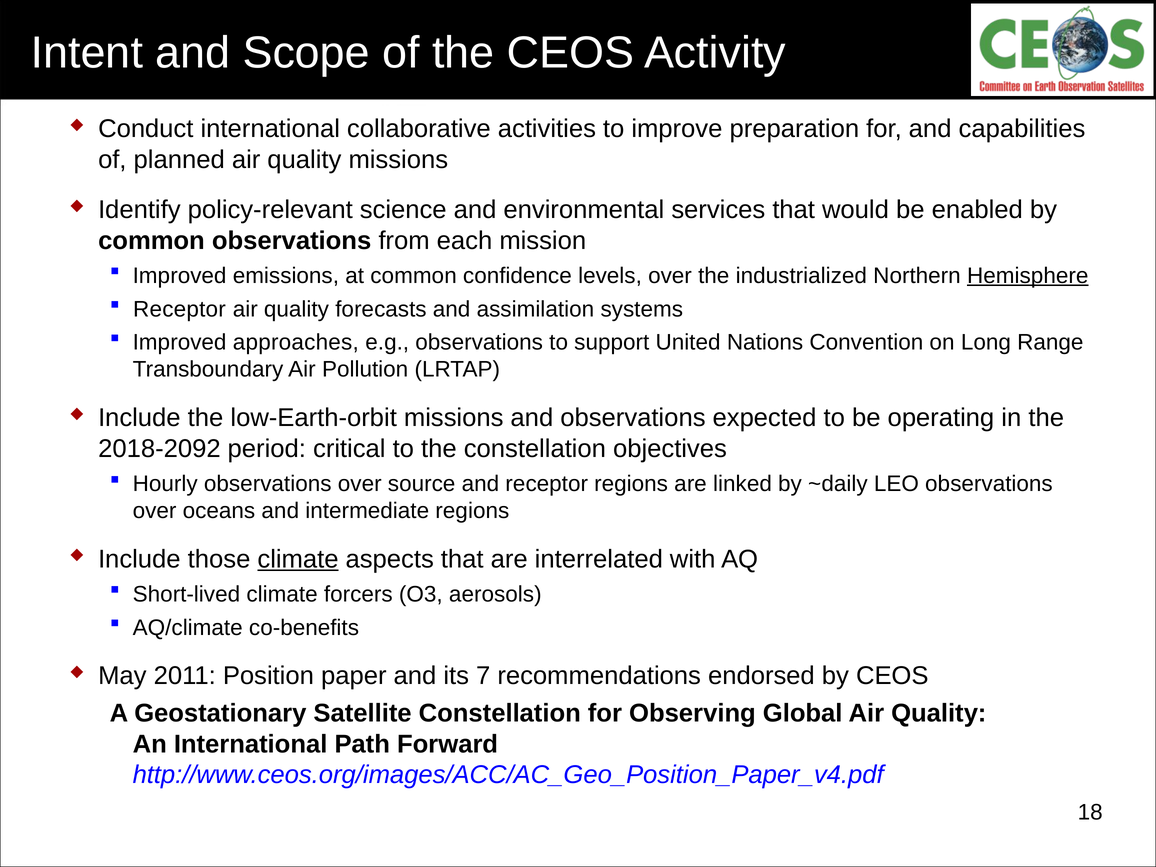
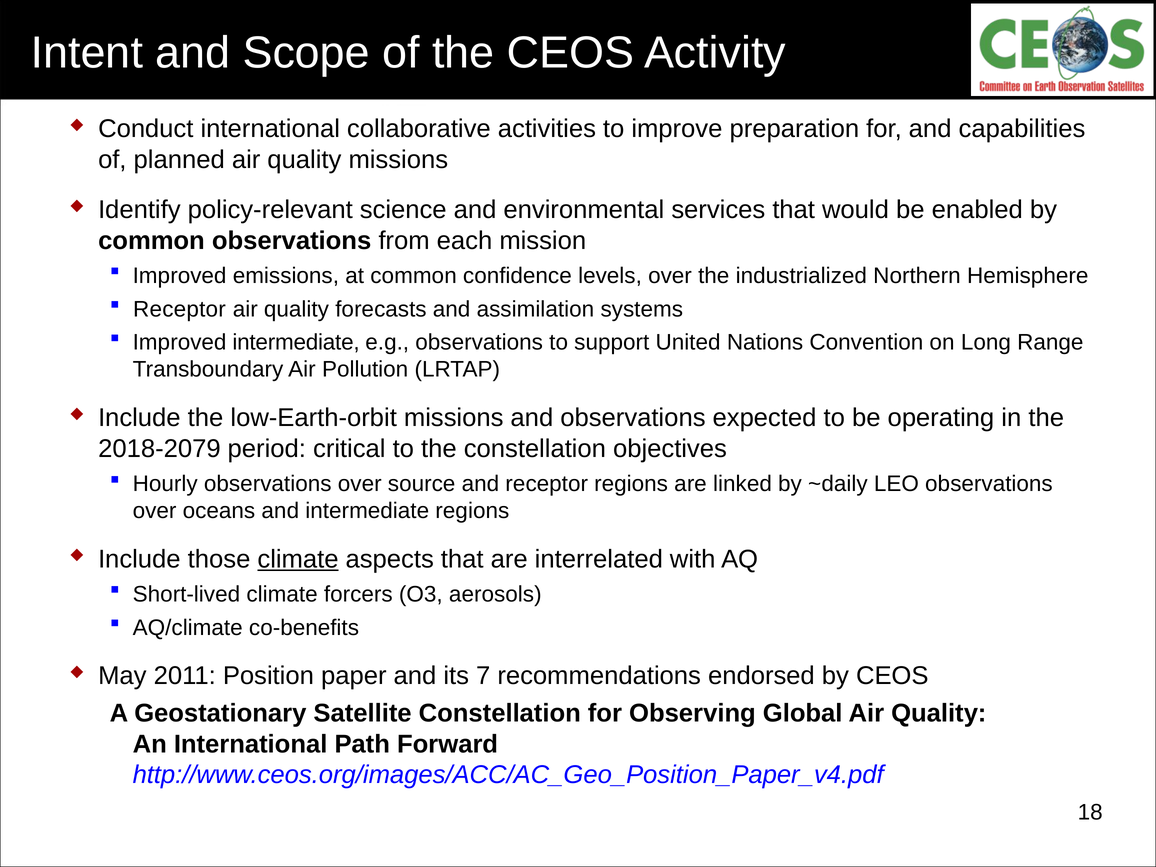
Hemisphere underline: present -> none
Improved approaches: approaches -> intermediate
2018-2092: 2018-2092 -> 2018-2079
